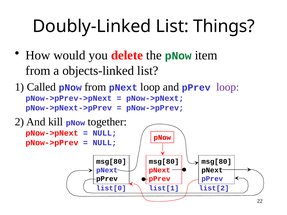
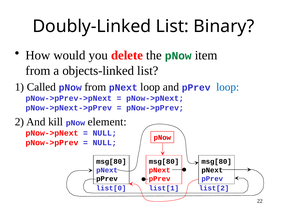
Things: Things -> Binary
loop at (228, 87) colour: purple -> blue
together: together -> element
